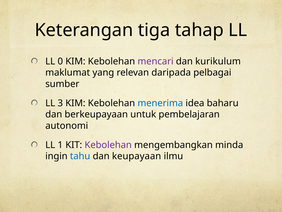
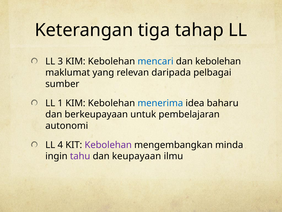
0: 0 -> 3
mencari colour: purple -> blue
dan kurikulum: kurikulum -> kebolehan
3: 3 -> 1
1: 1 -> 4
tahu colour: blue -> purple
